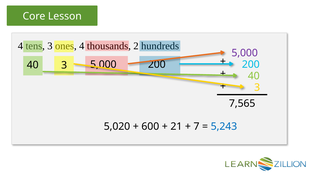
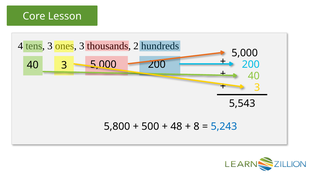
4 at (82, 46): 4 -> 3
5,000 at (245, 53) colour: purple -> black
7,565: 7,565 -> 5,543
5,020: 5,020 -> 5,800
600: 600 -> 500
21: 21 -> 48
7: 7 -> 8
